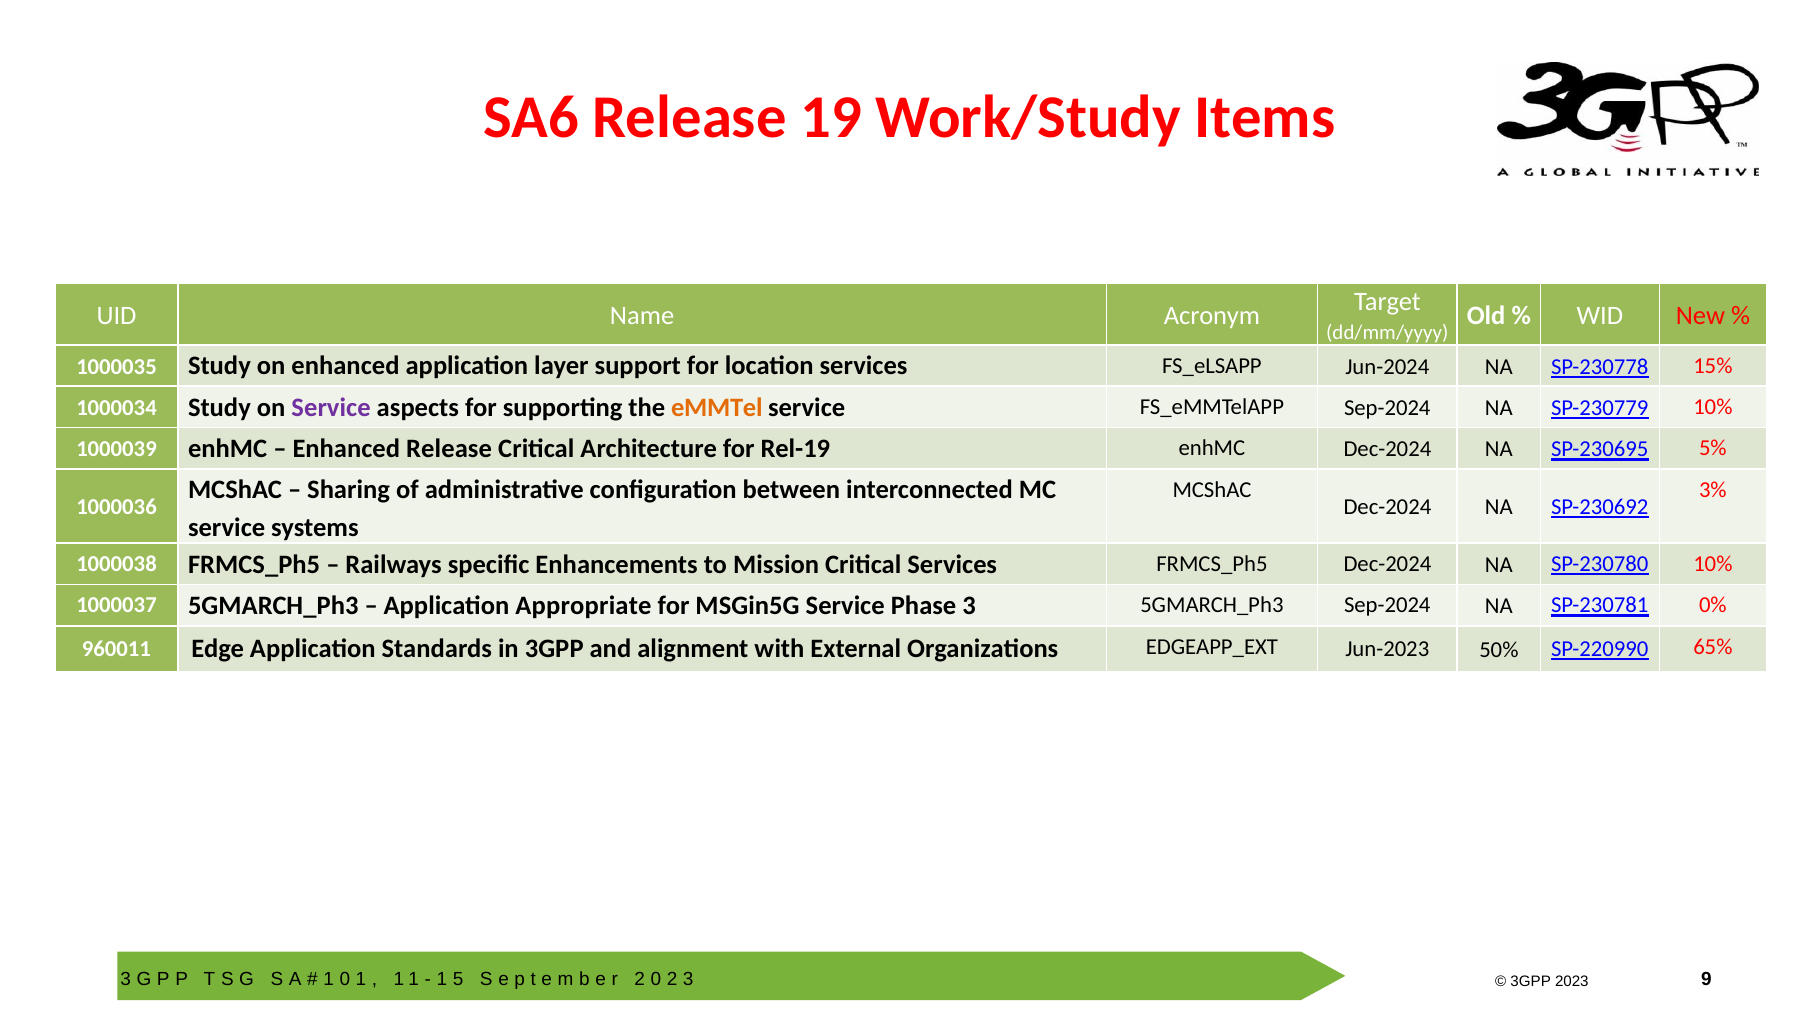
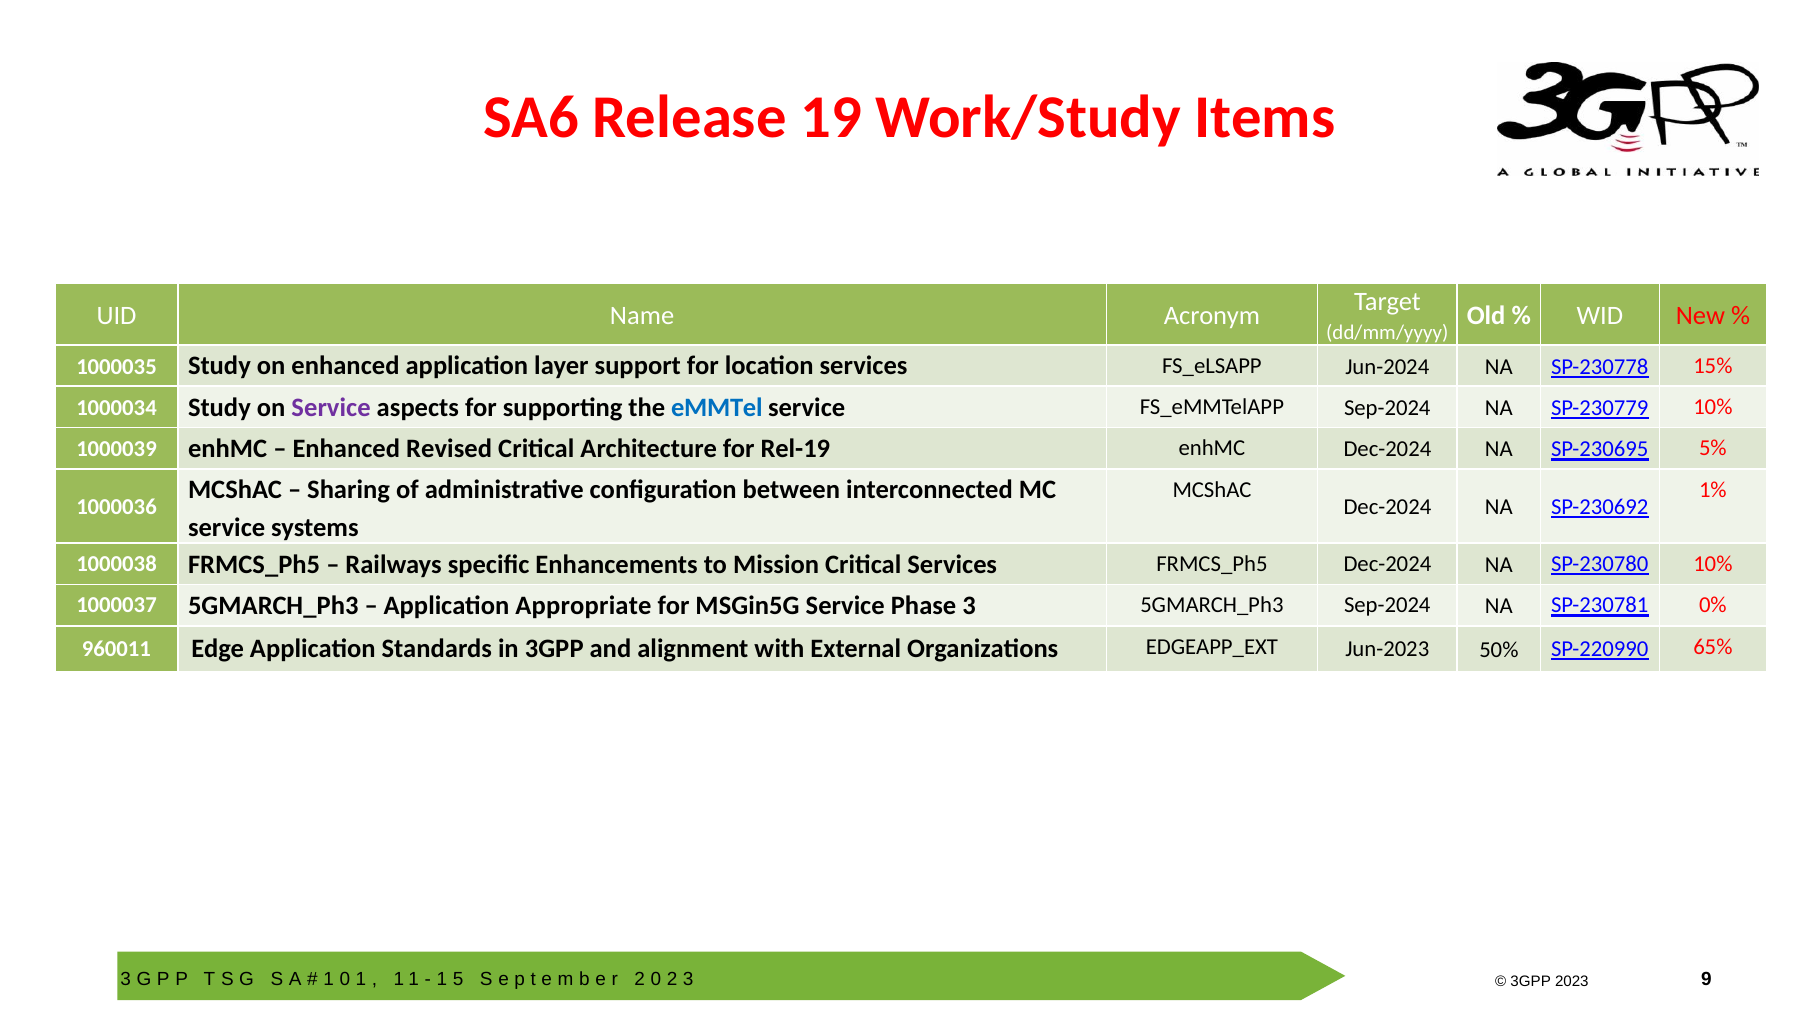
eMMTel colour: orange -> blue
Enhanced Release: Release -> Revised
3%: 3% -> 1%
